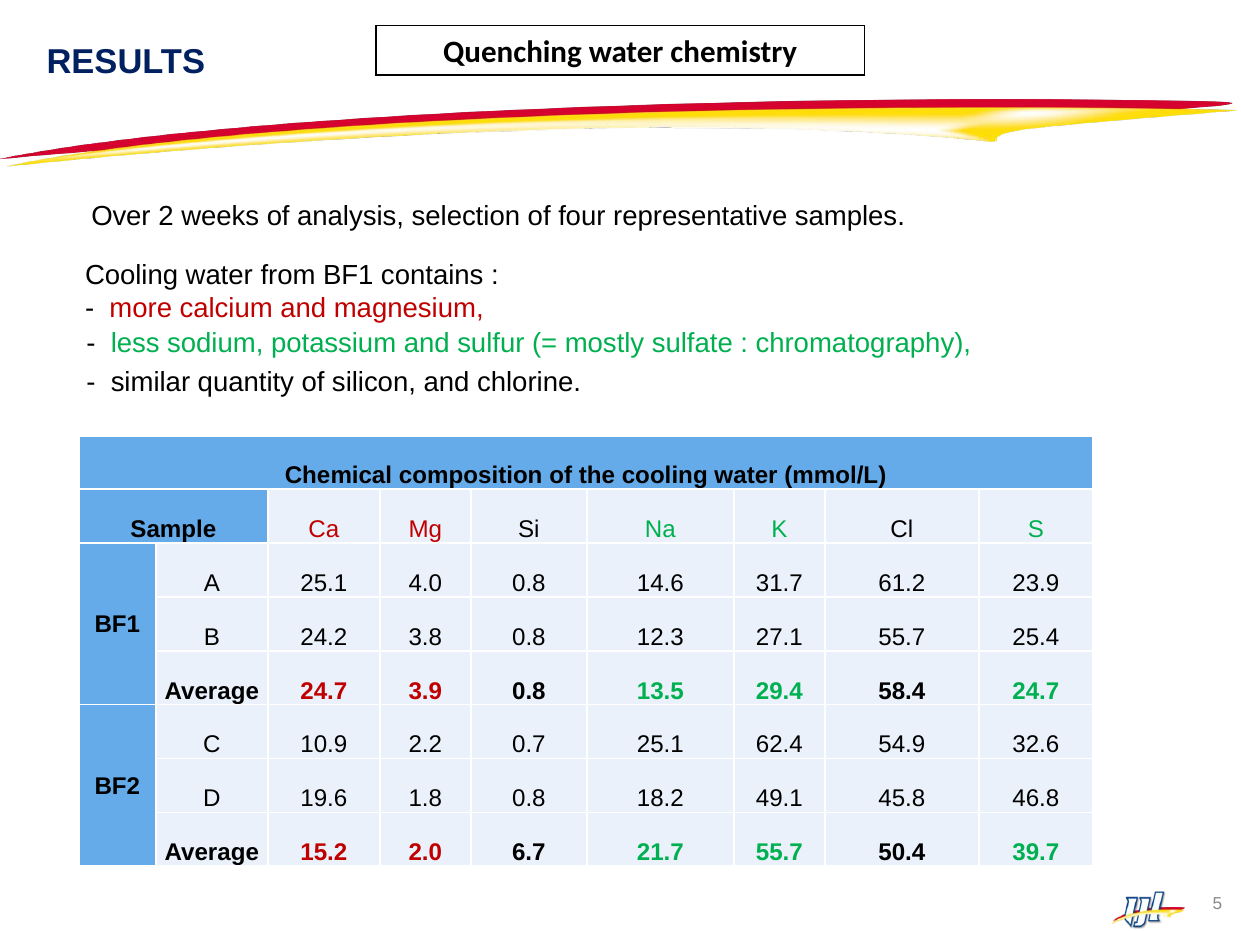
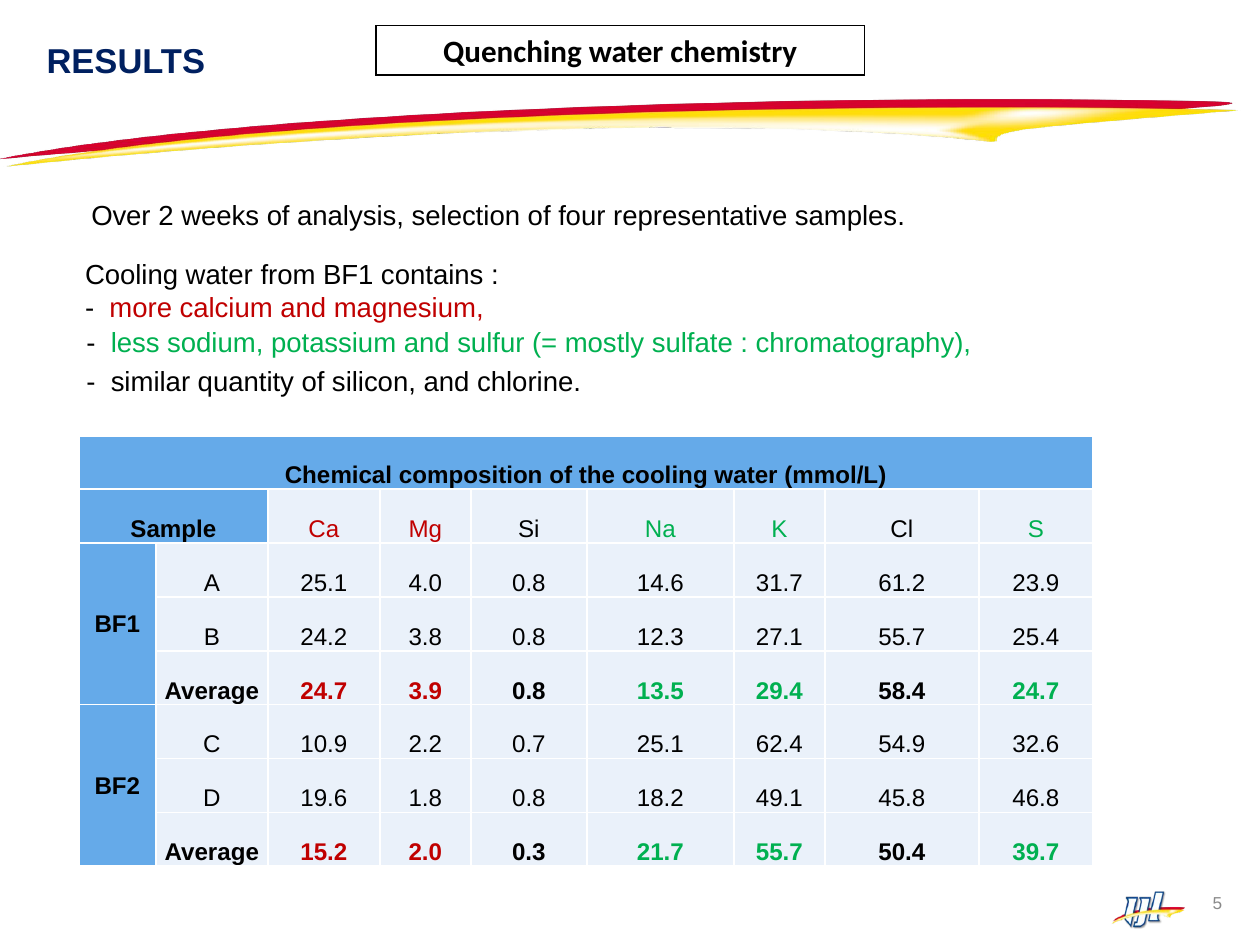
6.7: 6.7 -> 0.3
